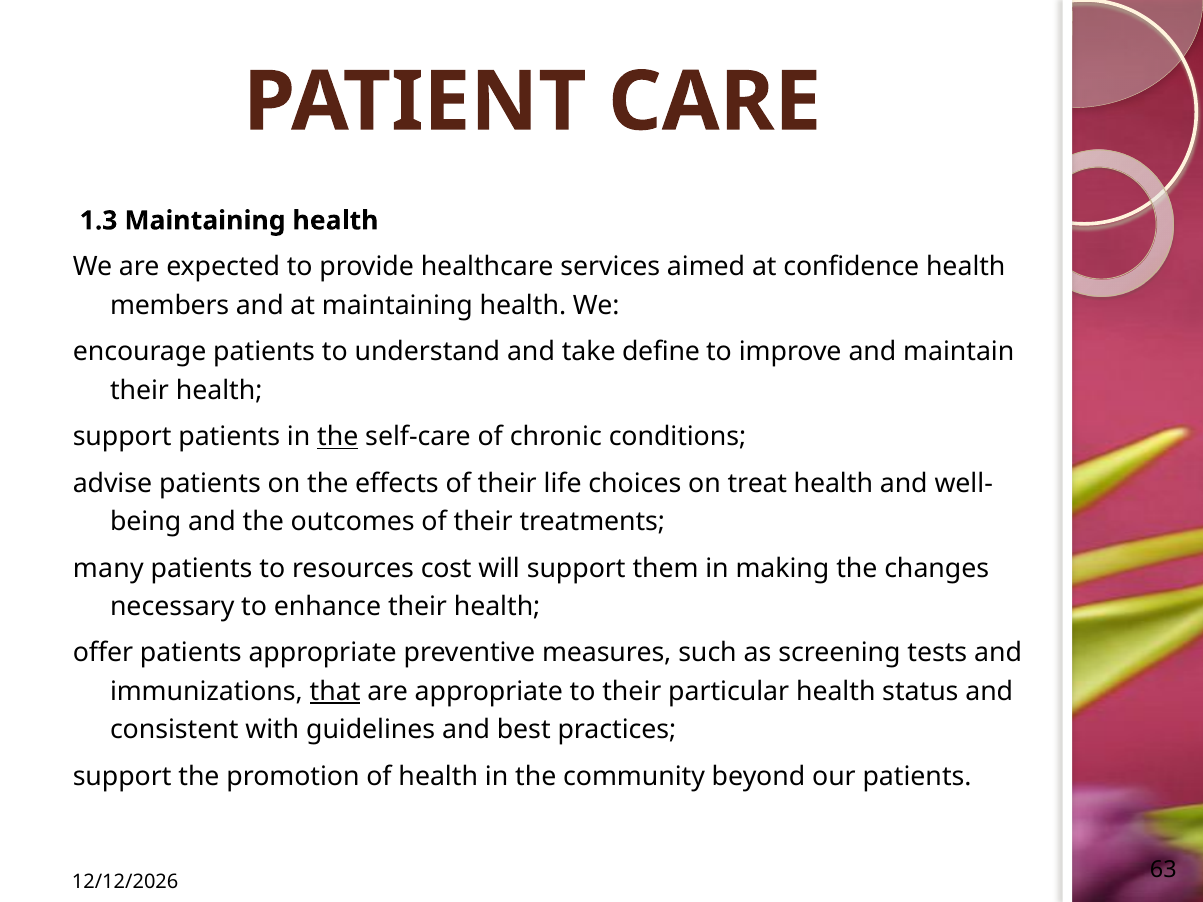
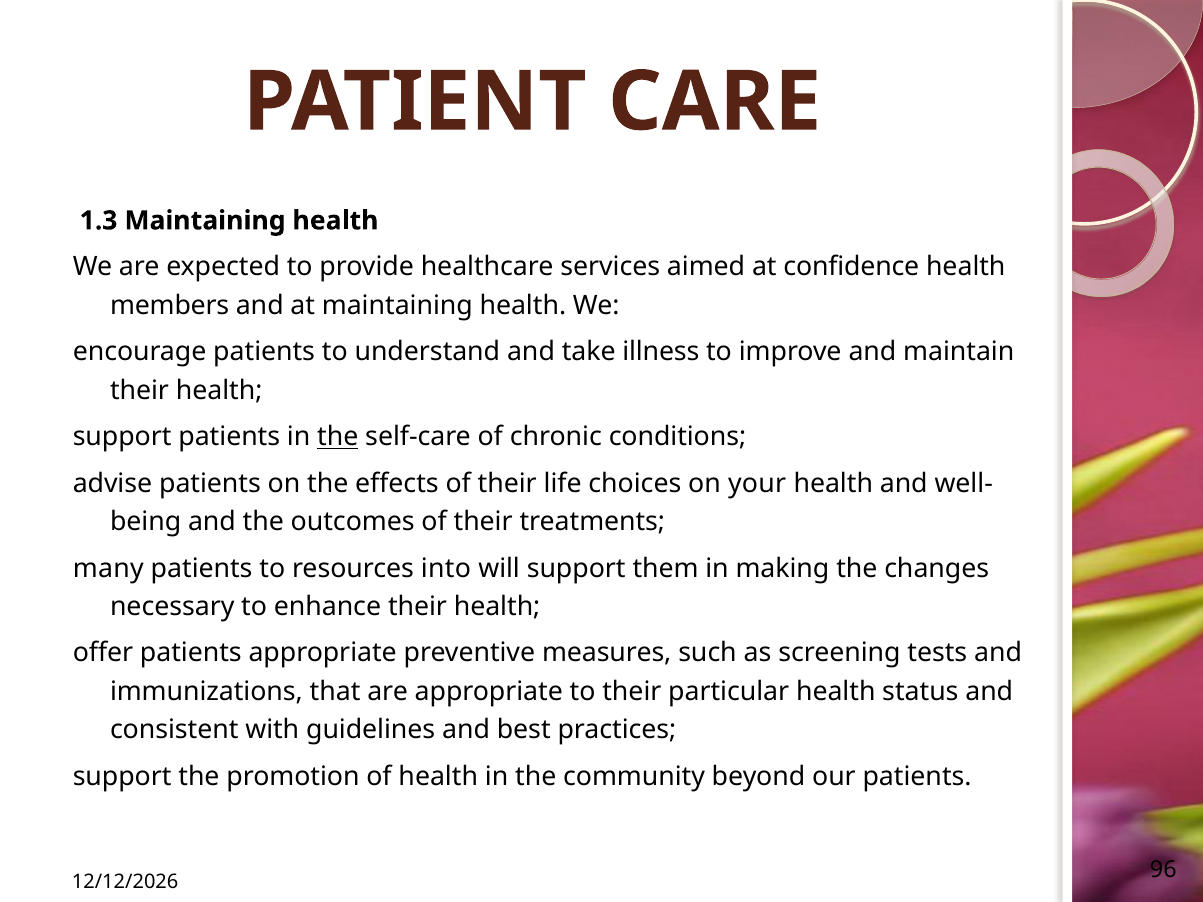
define: define -> illness
treat: treat -> your
cost: cost -> into
that underline: present -> none
63: 63 -> 96
